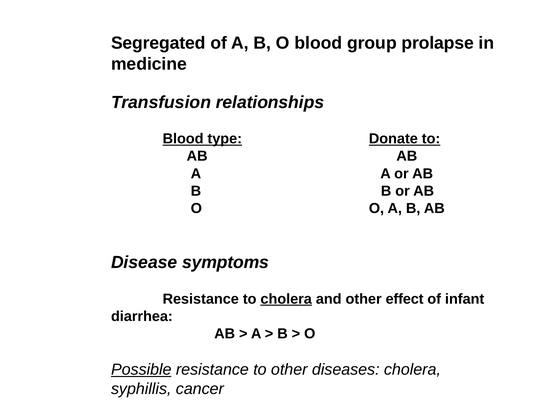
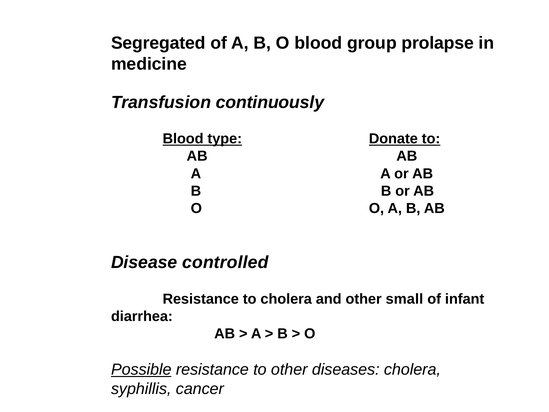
relationships: relationships -> continuously
symptoms: symptoms -> controlled
cholera at (286, 299) underline: present -> none
effect: effect -> small
